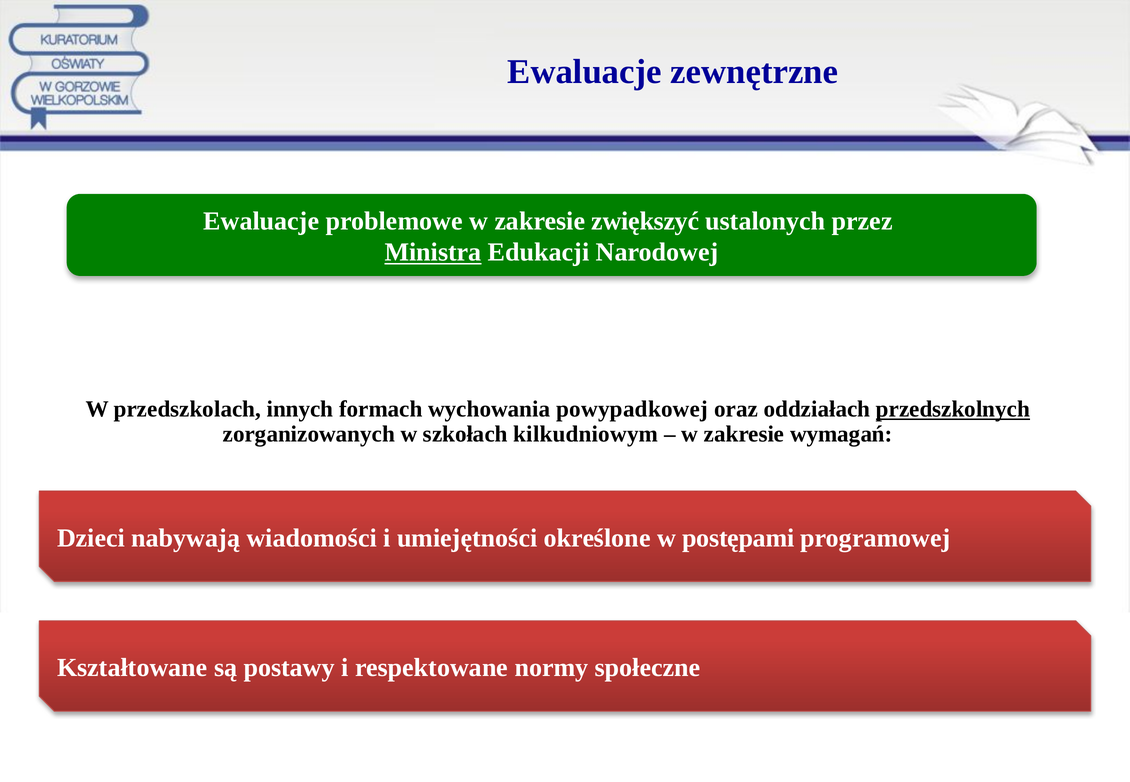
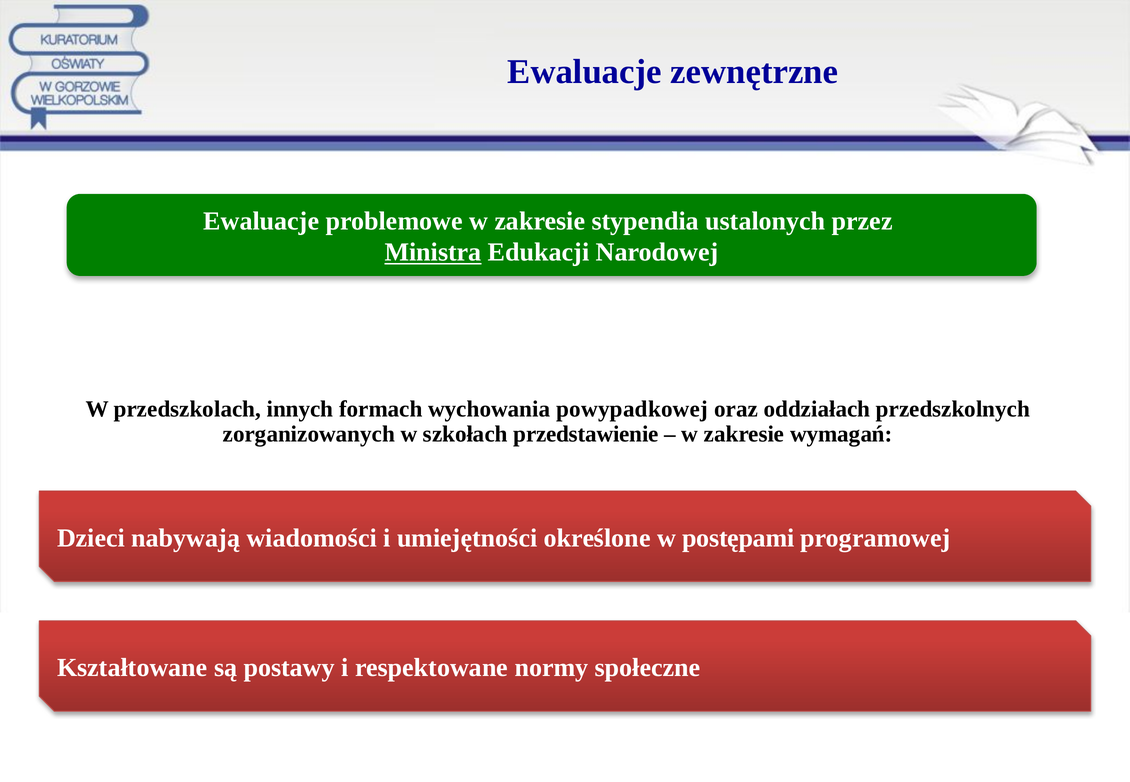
zwiększyć: zwiększyć -> stypendia
przedszkolnych underline: present -> none
kilkudniowym: kilkudniowym -> przedstawienie
